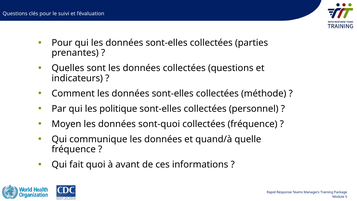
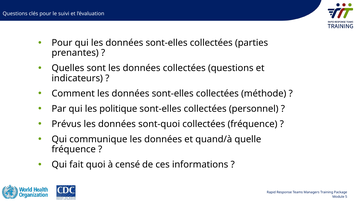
Moyen: Moyen -> Prévus
avant: avant -> censé
